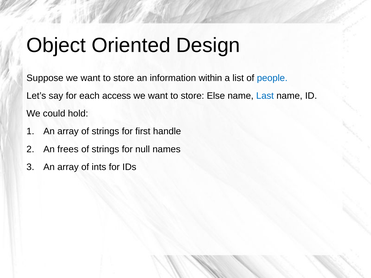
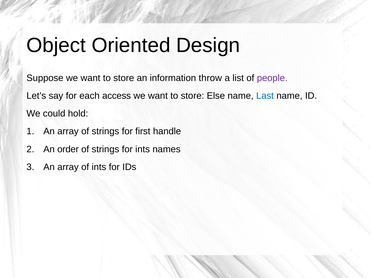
within: within -> throw
people colour: blue -> purple
frees: frees -> order
for null: null -> ints
